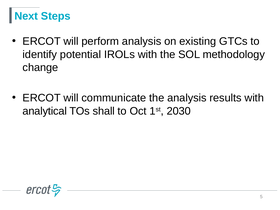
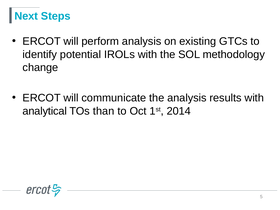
shall: shall -> than
2030: 2030 -> 2014
